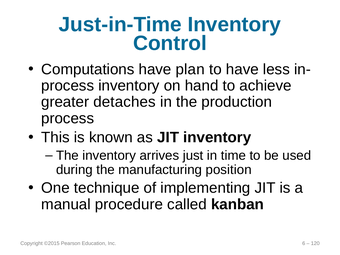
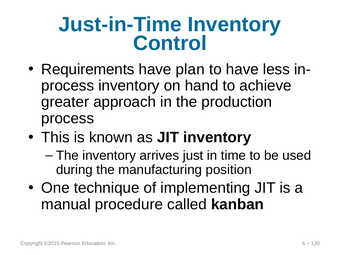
Computations: Computations -> Requirements
detaches: detaches -> approach
